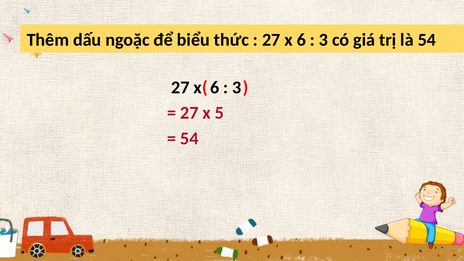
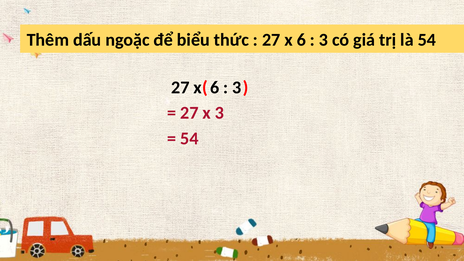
x 5: 5 -> 3
